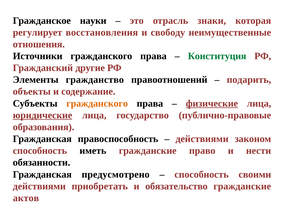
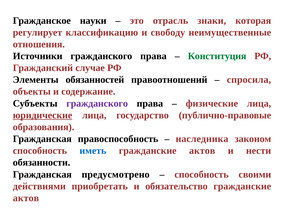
восстановления: восстановления -> классификацию
другие: другие -> случае
гражданство: гражданство -> обязанностей
подарить: подарить -> спросила
гражданского at (97, 103) colour: orange -> purple
физические underline: present -> none
действиями at (202, 139): действиями -> наследника
иметь colour: black -> blue
право at (202, 151): право -> актов
